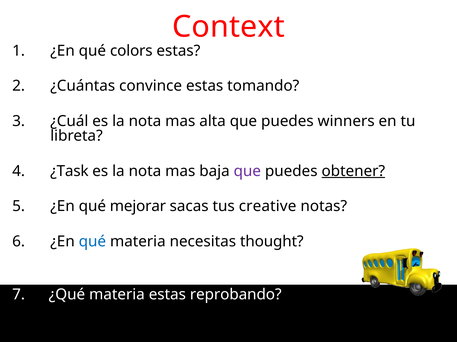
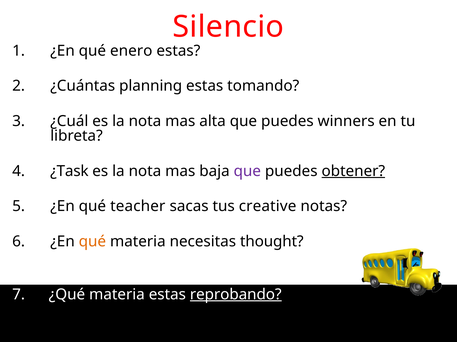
Context: Context -> Silencio
colors: colors -> enero
convince: convince -> planning
mejorar: mejorar -> teacher
qué at (92, 242) colour: blue -> orange
reprobando underline: none -> present
